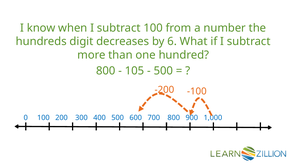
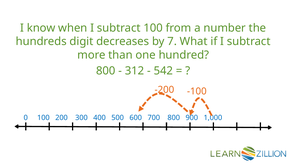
6: 6 -> 7
105: 105 -> 312
500 at (163, 71): 500 -> 542
